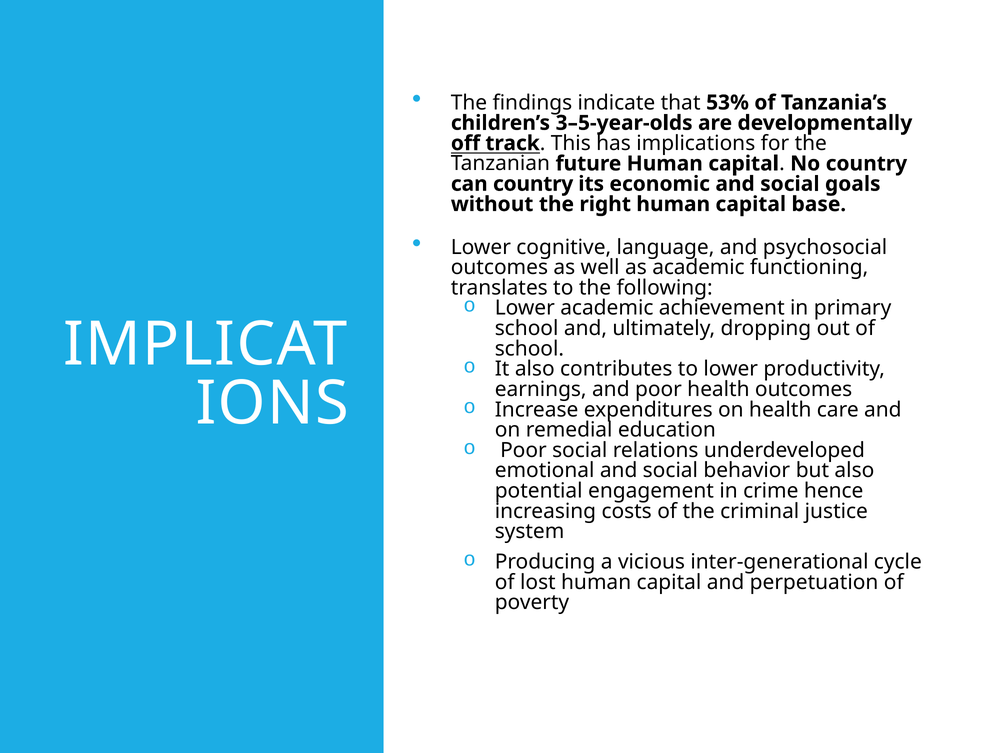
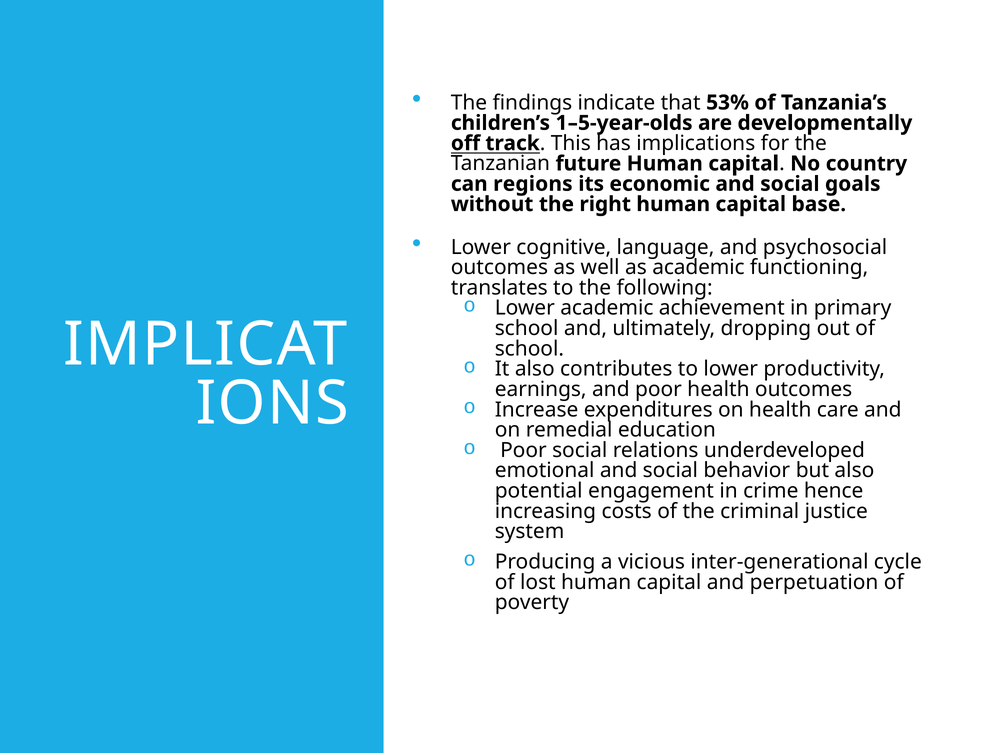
3–5-year-olds: 3–5-year-olds -> 1–5-year-olds
can country: country -> regions
